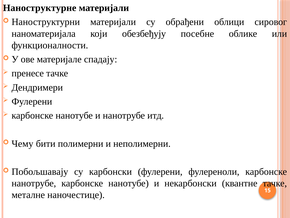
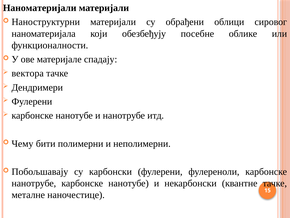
Наноструктурне: Наноструктурне -> Наноматеријали
пренесе: пренесе -> вектора
